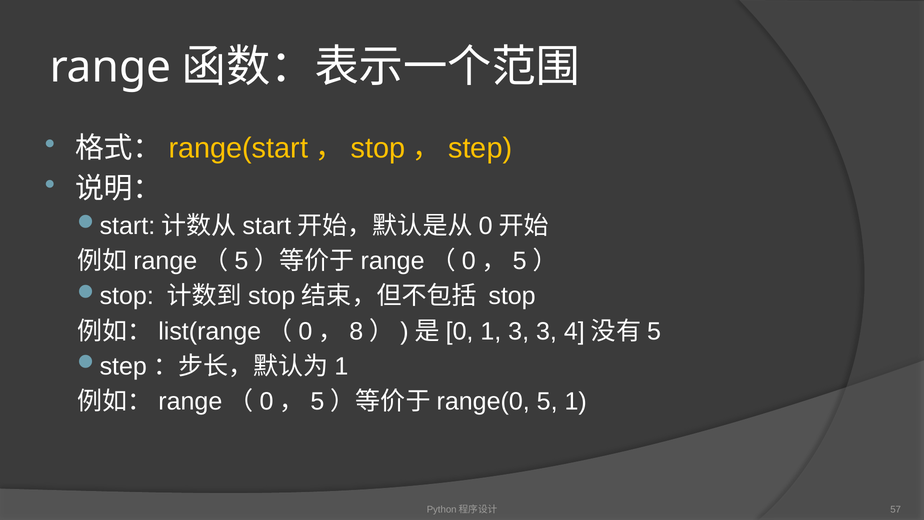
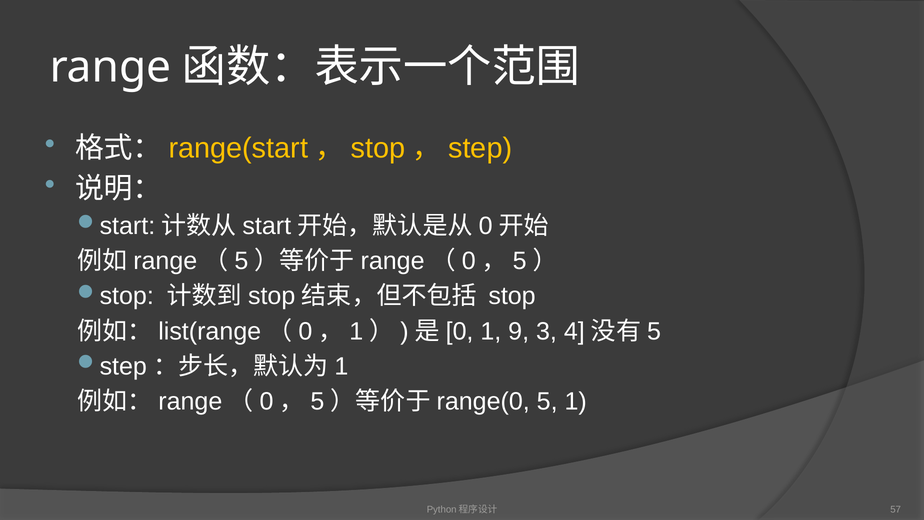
8 at (356, 331): 8 -> 1
1 3: 3 -> 9
